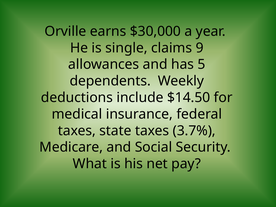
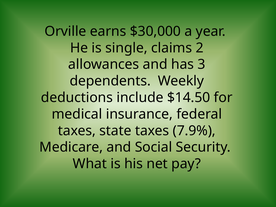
9: 9 -> 2
5: 5 -> 3
3.7%: 3.7% -> 7.9%
